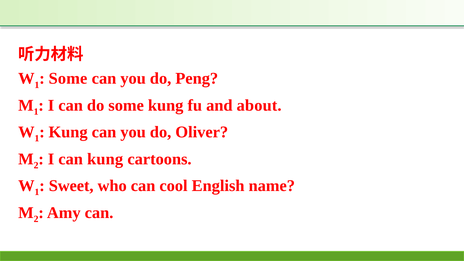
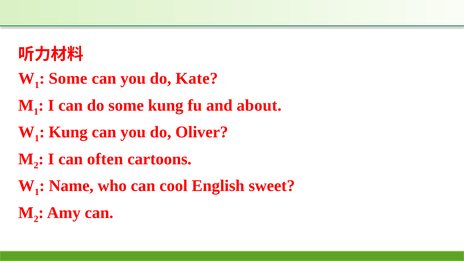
Peng: Peng -> Kate
can kung: kung -> often
Sweet: Sweet -> Name
name: name -> sweet
